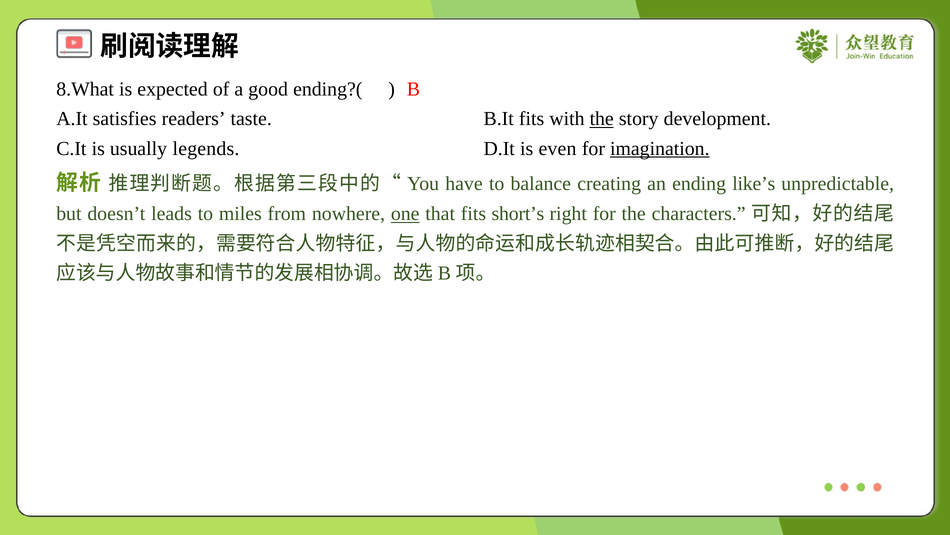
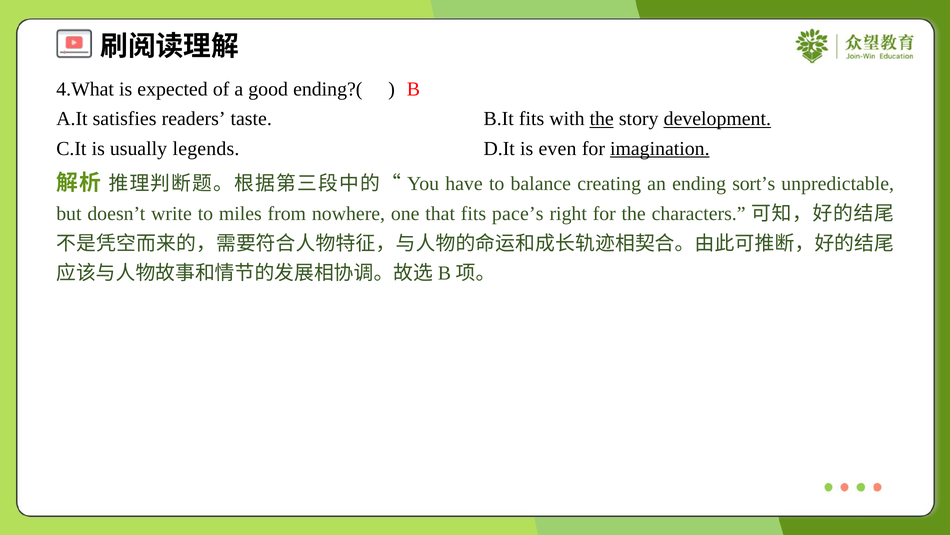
8.What: 8.What -> 4.What
development underline: none -> present
like’s: like’s -> sort’s
leads: leads -> write
one underline: present -> none
short’s: short’s -> pace’s
